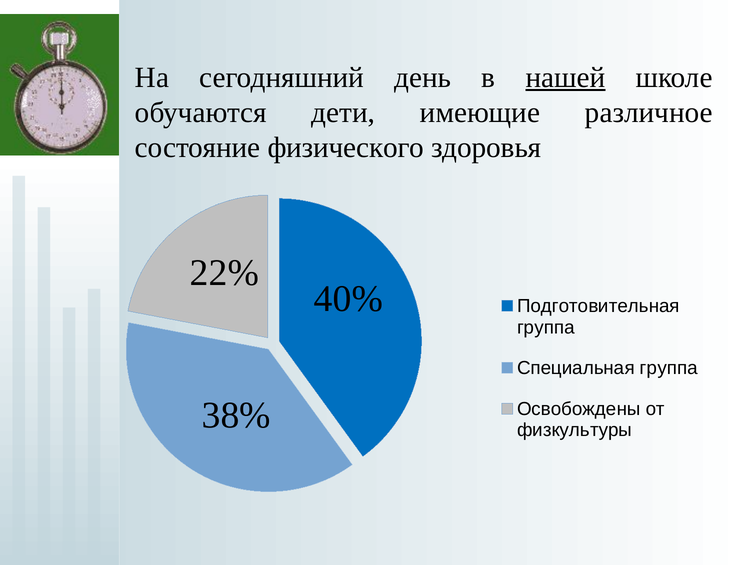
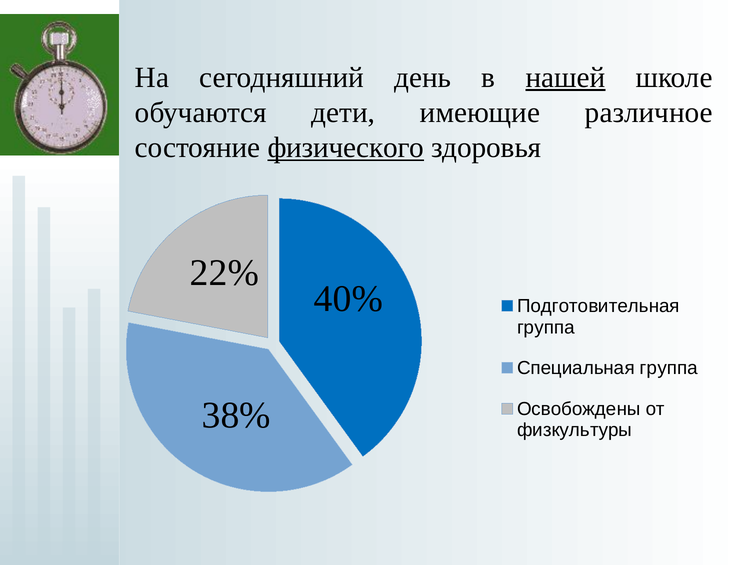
физического underline: none -> present
